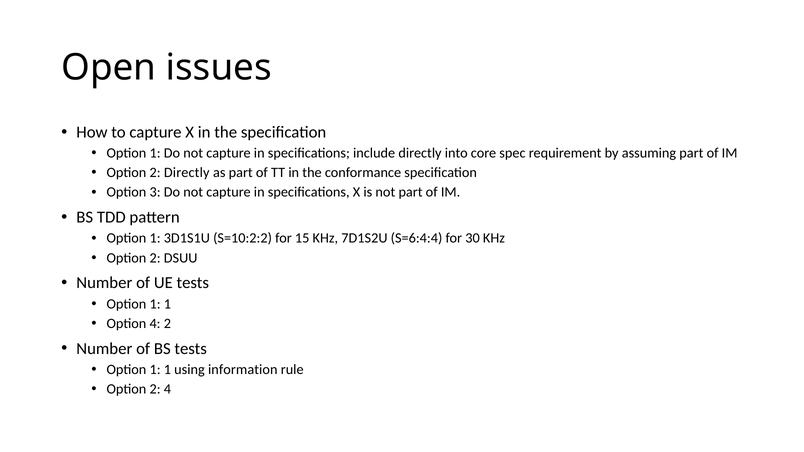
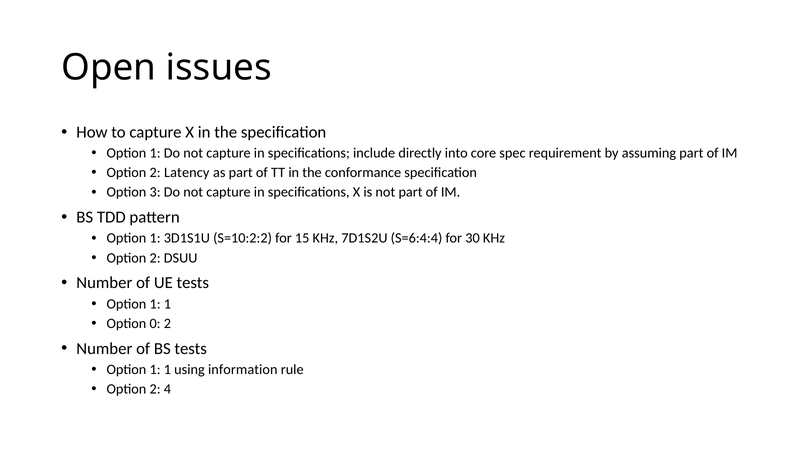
2 Directly: Directly -> Latency
Option 4: 4 -> 0
